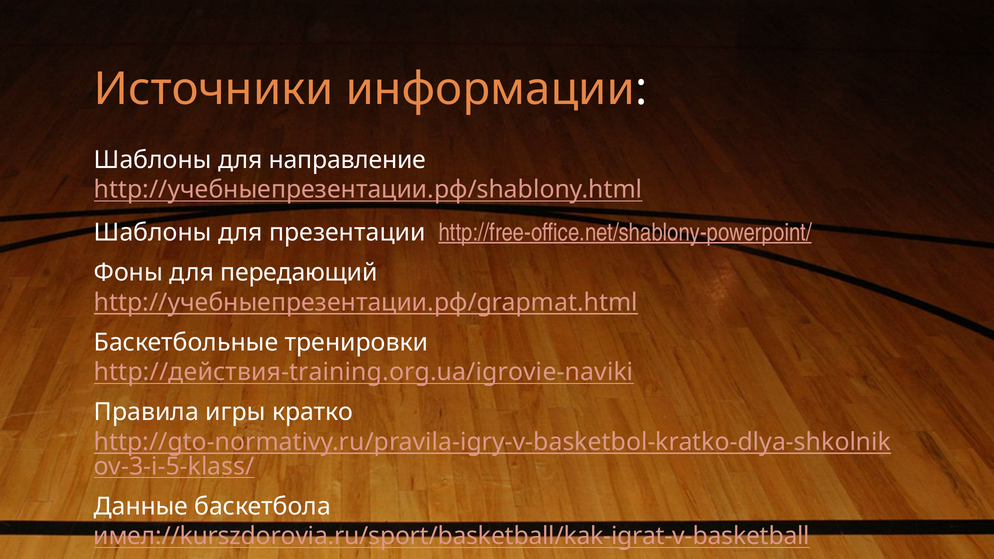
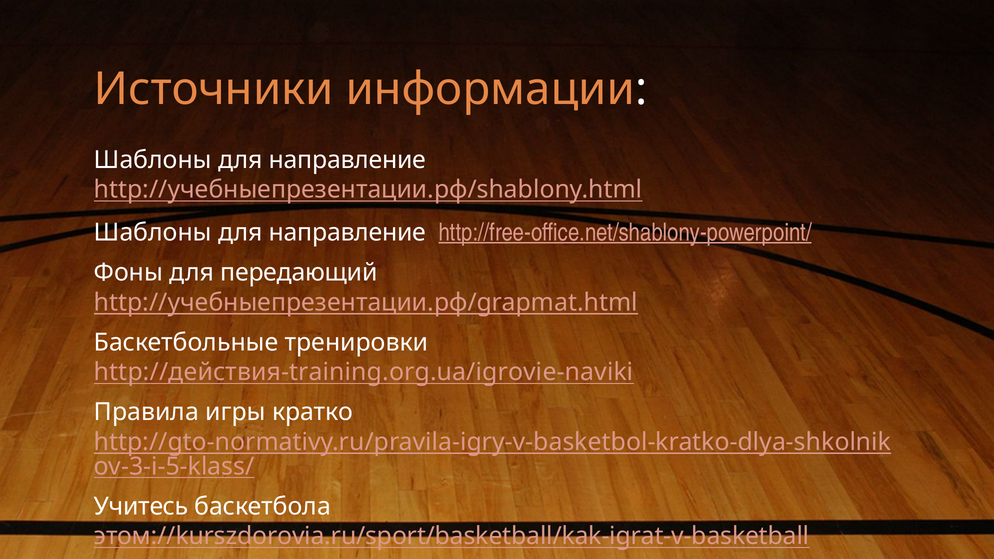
презентации at (347, 233): презентации -> направление
Данные: Данные -> Учитесь
имел://kurszdorovia.ru/sport/basketball/kak-igrat-v-basketball: имел://kurszdorovia.ru/sport/basketball/kak-igrat-v-basketball -> этом://kurszdorovia.ru/sport/basketball/kak-igrat-v-basketball
